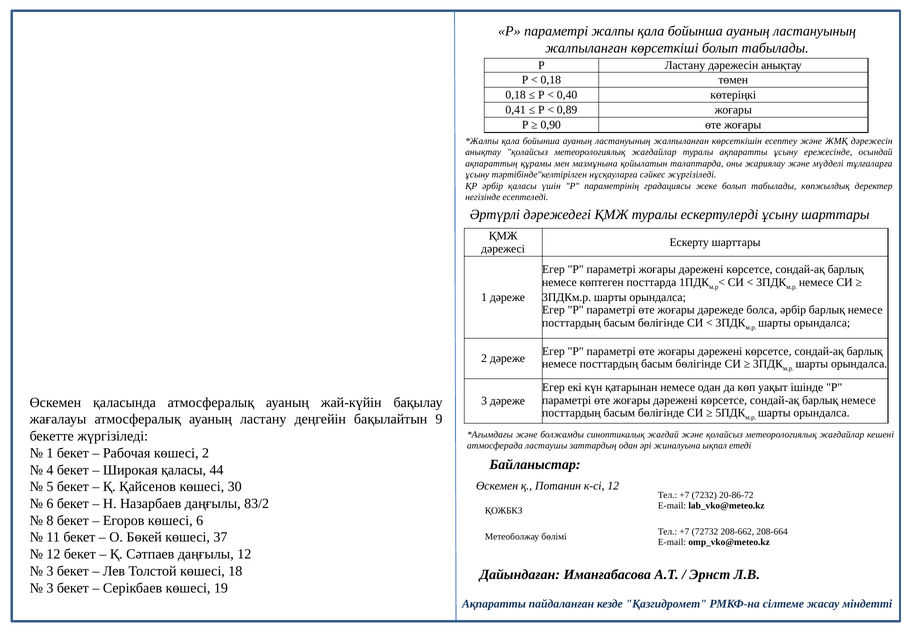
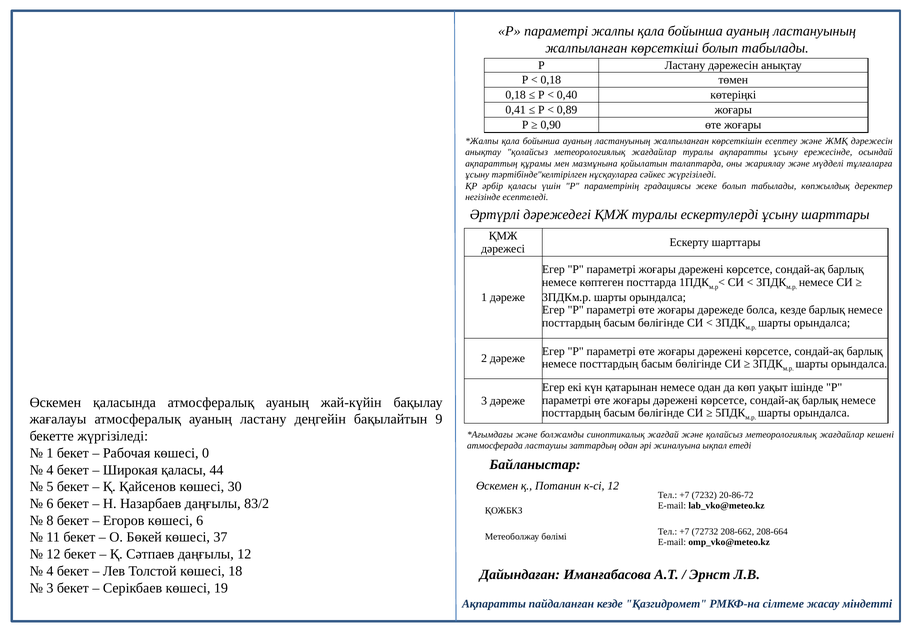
болса әрбір: әрбір -> кезде
көшесі 2: 2 -> 0
3 at (50, 570): 3 -> 4
